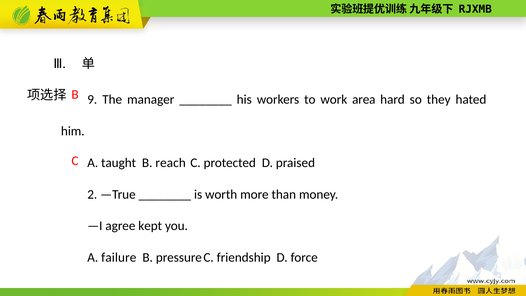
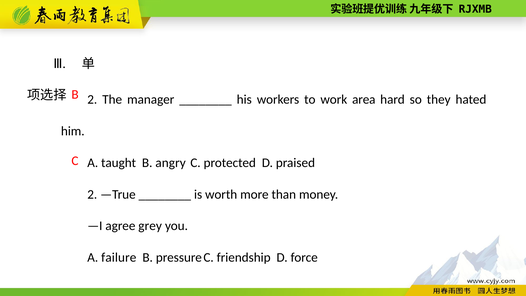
9 at (92, 100): 9 -> 2
reach: reach -> angry
kept: kept -> grey
